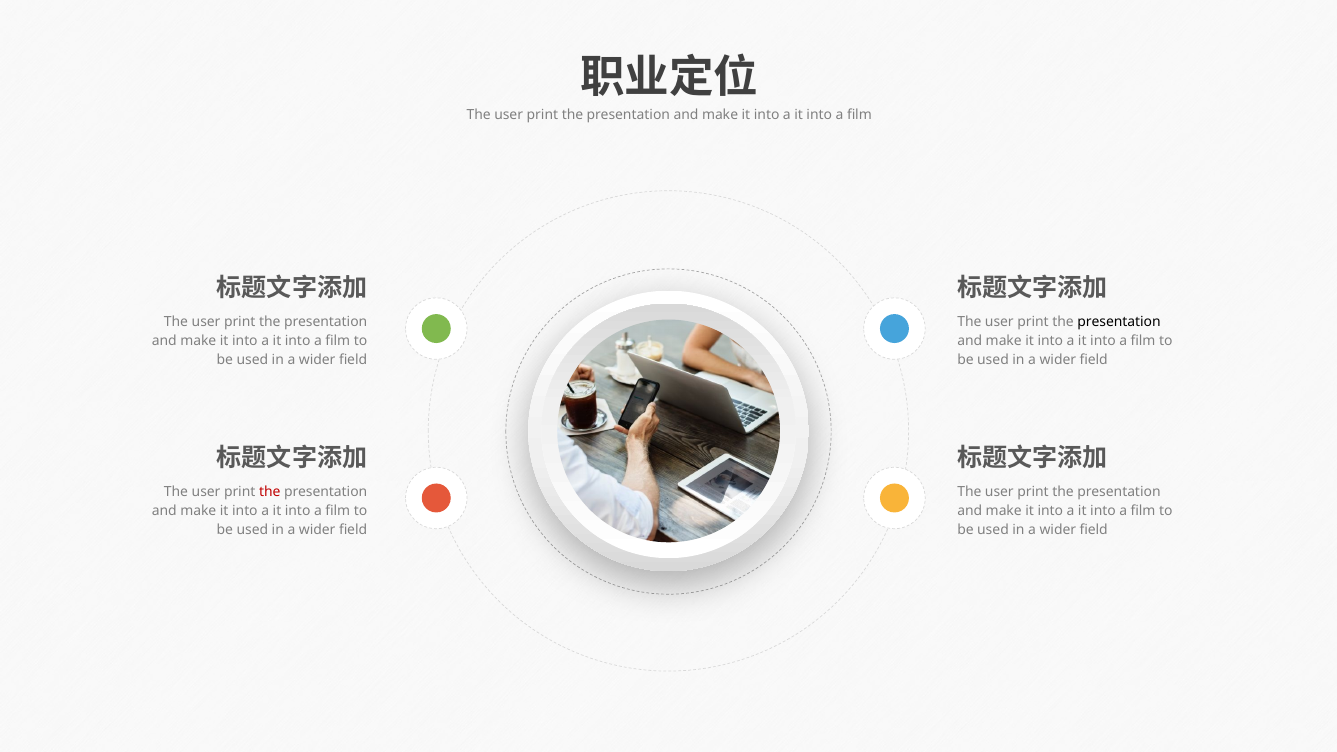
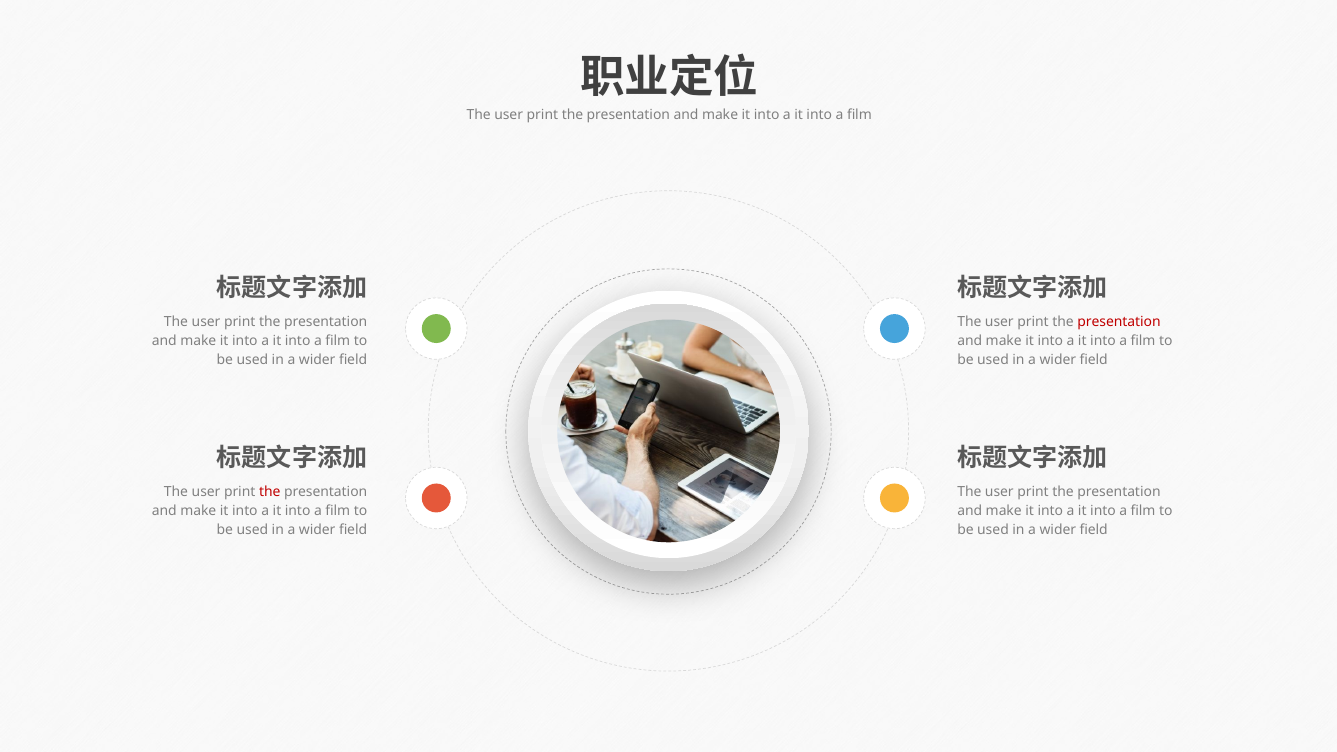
presentation at (1119, 322) colour: black -> red
